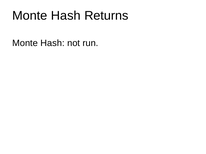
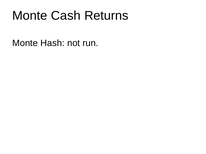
Hash at (66, 16): Hash -> Cash
